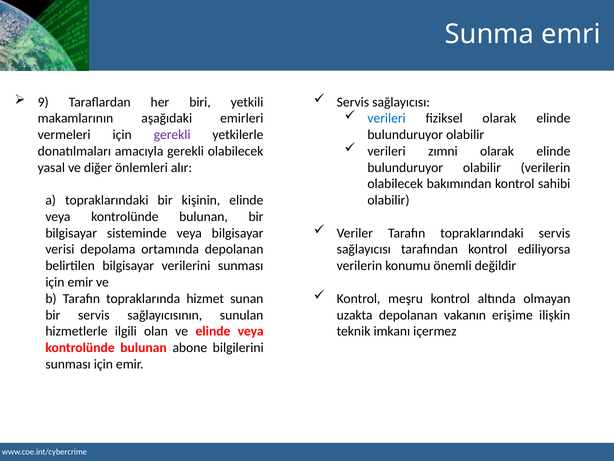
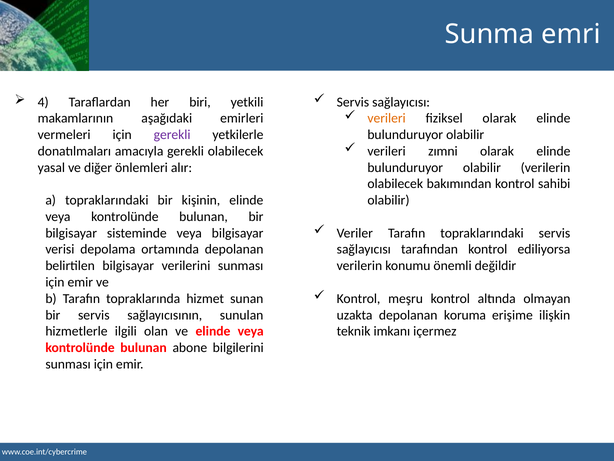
9: 9 -> 4
verileri at (387, 118) colour: blue -> orange
vakanın: vakanın -> koruma
